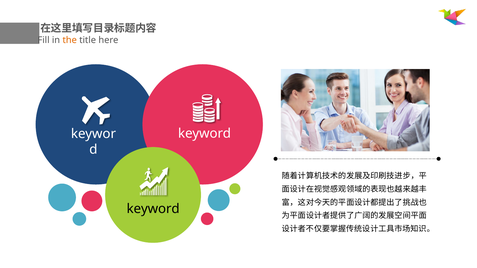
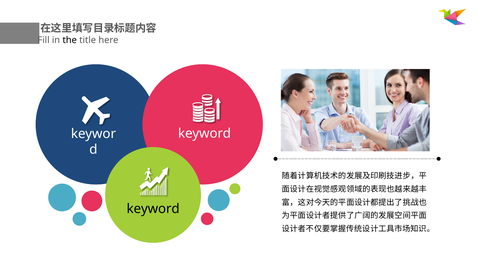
the colour: orange -> black
